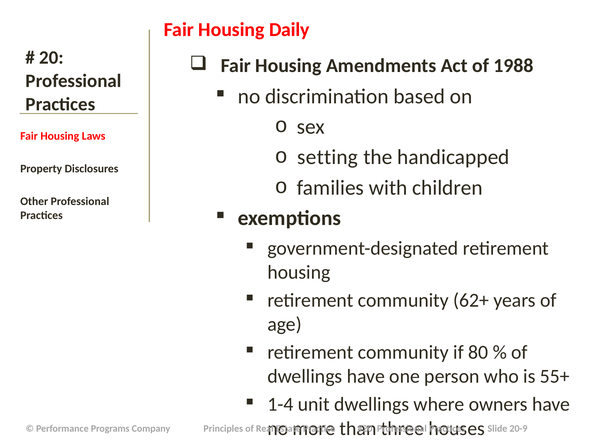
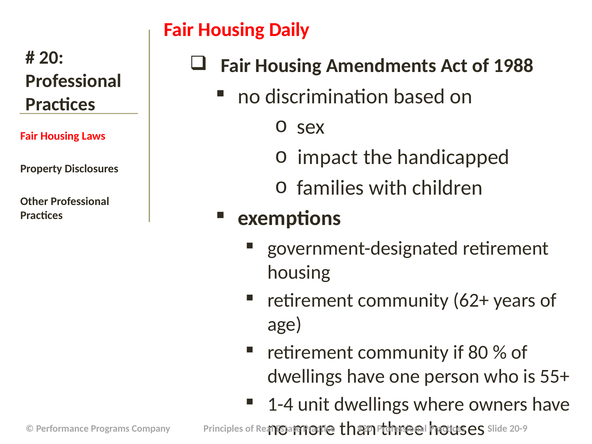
setting: setting -> impact
